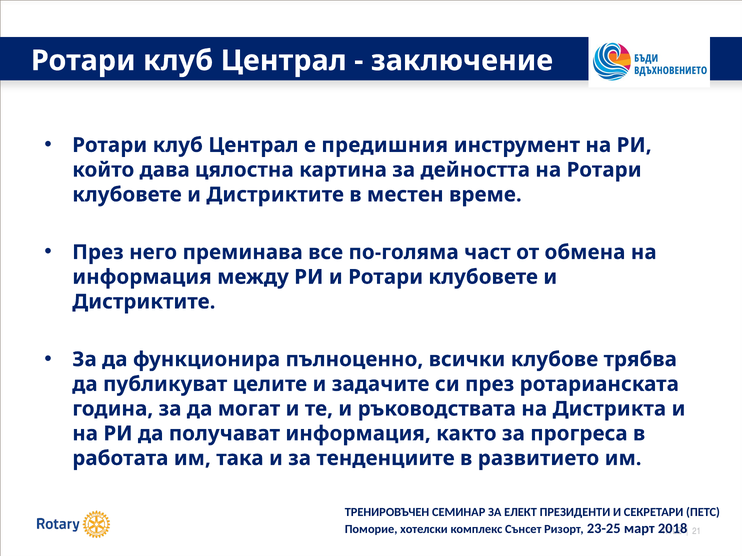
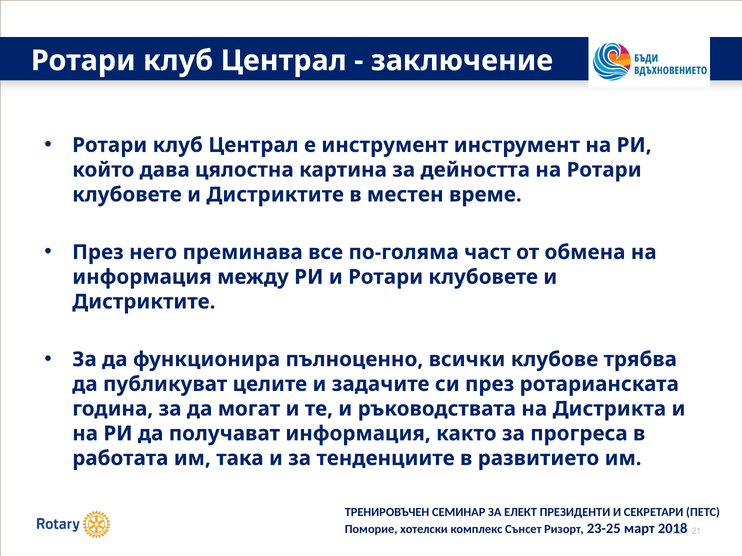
е предишния: предишния -> инструмент
